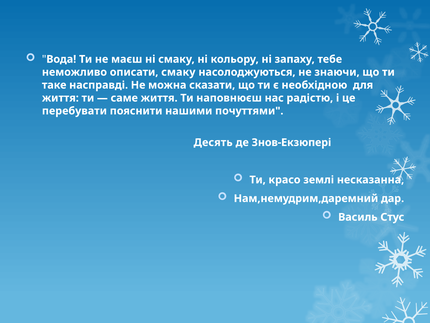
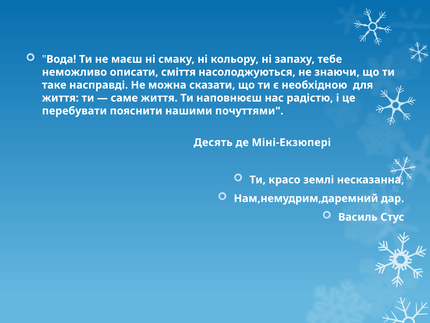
описати смаку: смаку -> сміття
Знов-Екзюпері: Знов-Екзюпері -> Міні-Екзюпері
